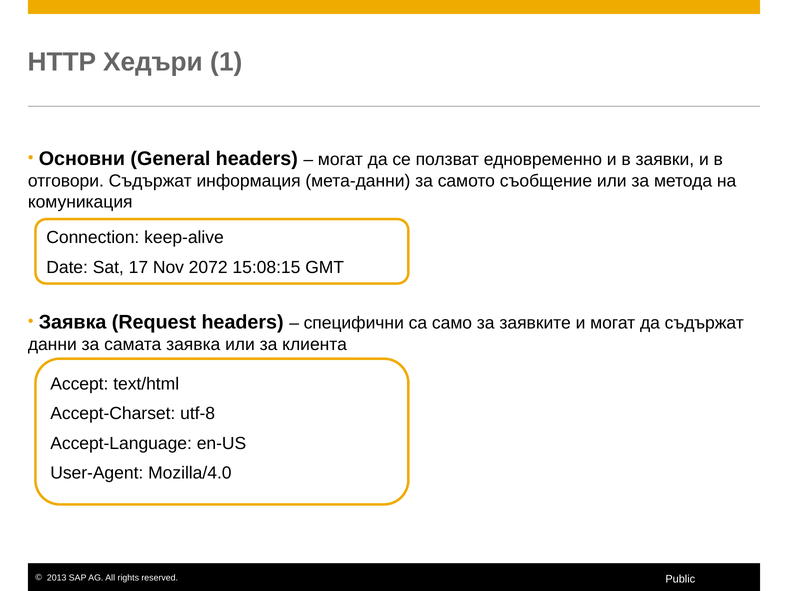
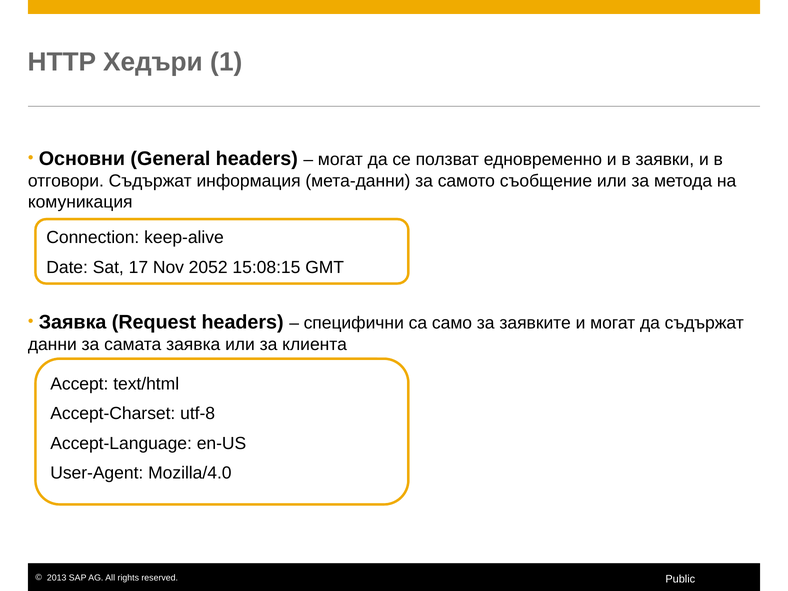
2072: 2072 -> 2052
